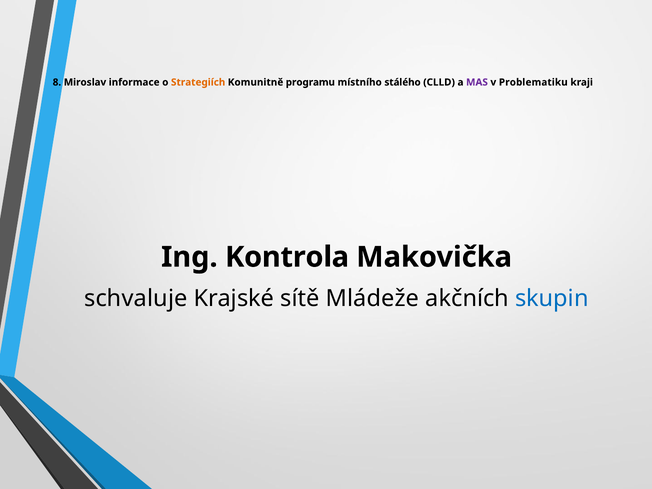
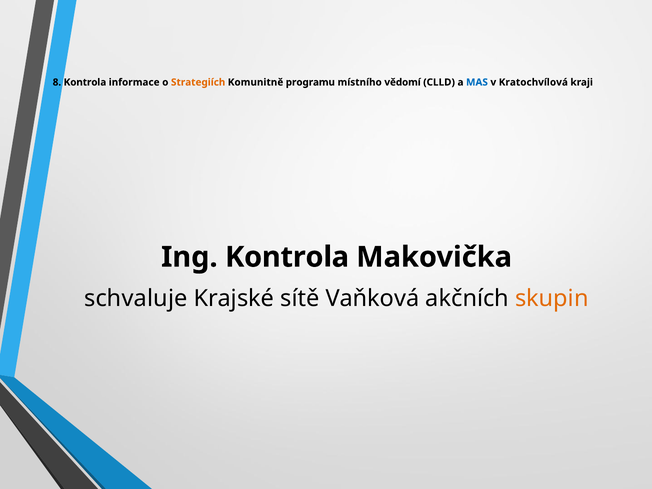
8 Miroslav: Miroslav -> Kontrola
stálého: stálého -> vědomí
MAS colour: purple -> blue
Problematiku: Problematiku -> Kratochvílová
Mládeže: Mládeže -> Vaňková
skupin colour: blue -> orange
